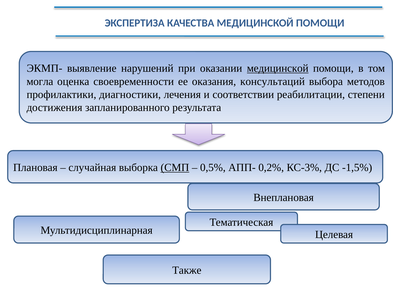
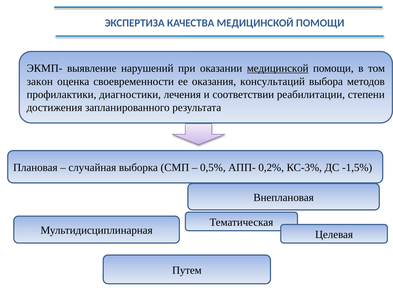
могла: могла -> закон
СМП underline: present -> none
Также: Также -> Путем
